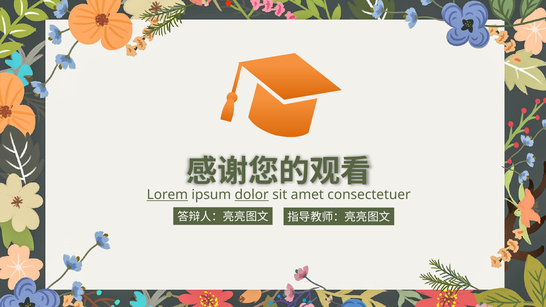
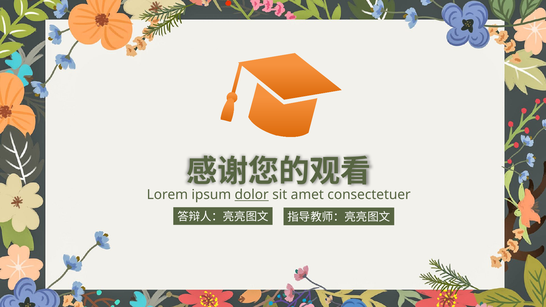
Lorem underline: present -> none
